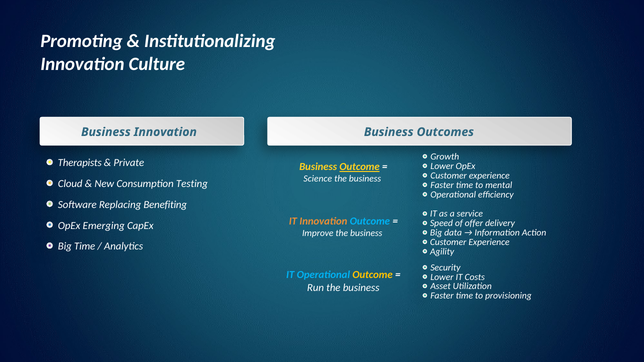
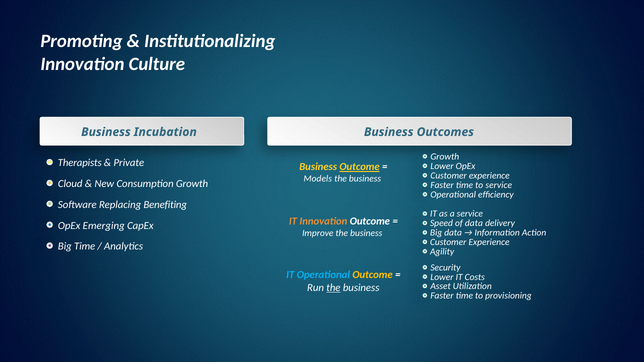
Business Innovation: Innovation -> Incubation
Science: Science -> Models
Consumption Testing: Testing -> Growth
to mental: mental -> service
Outcome at (370, 221) colour: light blue -> white
of offer: offer -> data
the at (333, 288) underline: none -> present
